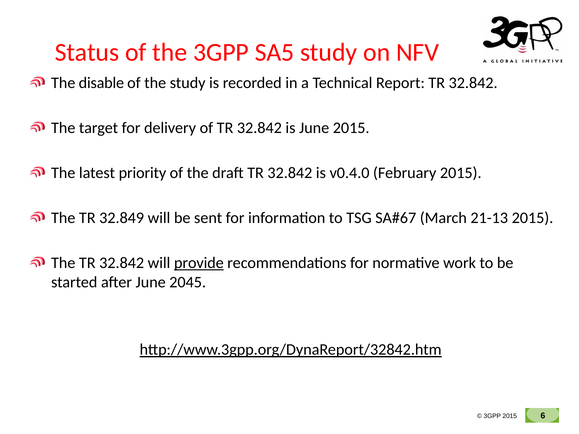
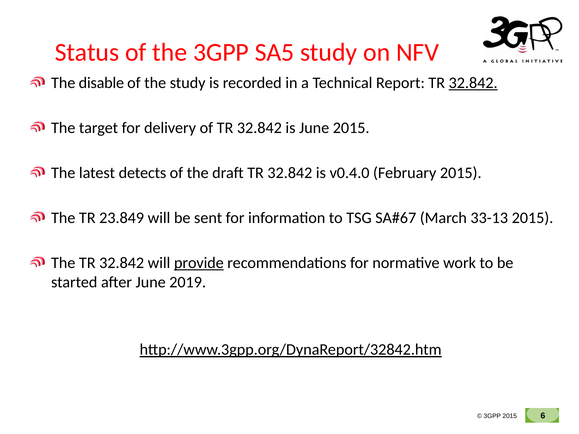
32.842 at (473, 83) underline: none -> present
priority: priority -> detects
32.849: 32.849 -> 23.849
21-13: 21-13 -> 33-13
2045: 2045 -> 2019
